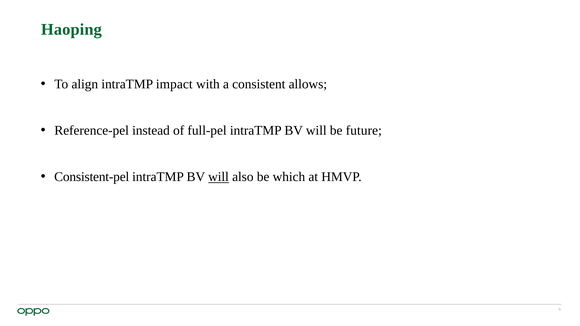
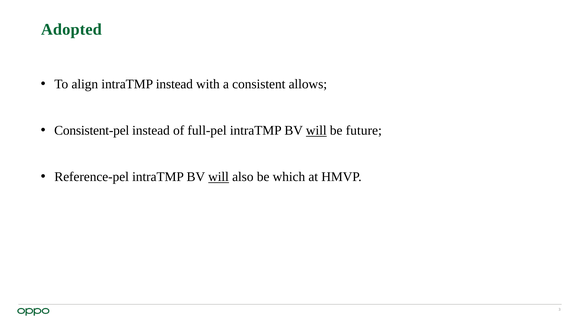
Haoping: Haoping -> Adopted
intraTMP impact: impact -> instead
Reference-pel: Reference-pel -> Consistent-pel
will at (316, 131) underline: none -> present
Consistent-pel: Consistent-pel -> Reference-pel
